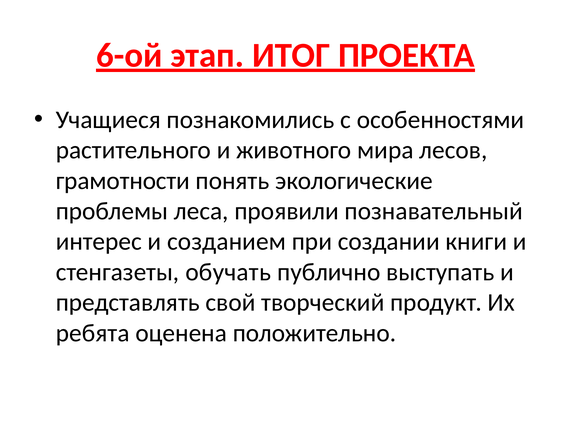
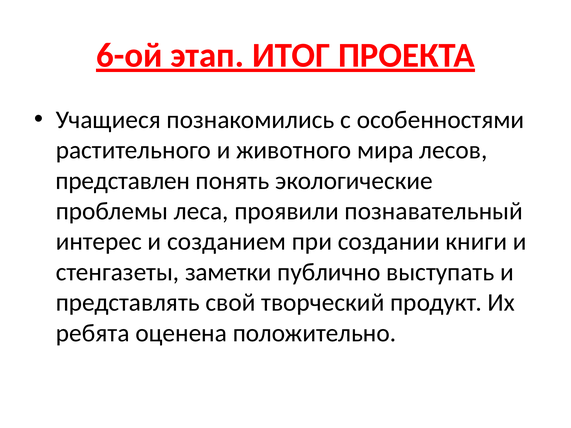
грамотности: грамотности -> представлен
обучать: обучать -> заметки
